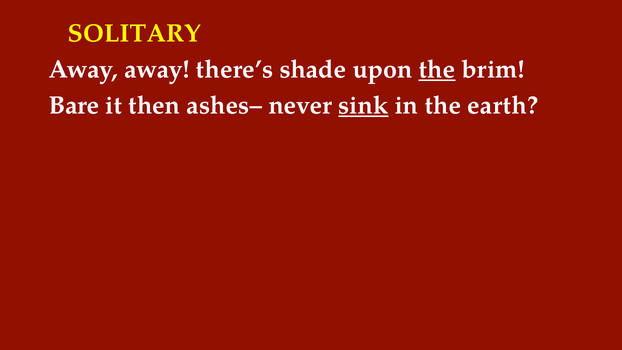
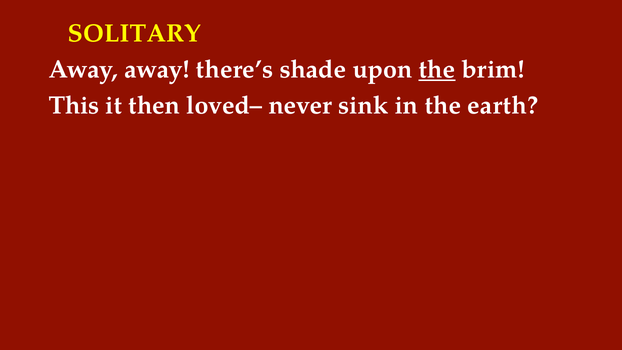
Bare: Bare -> This
ashes–: ashes– -> loved–
sink underline: present -> none
